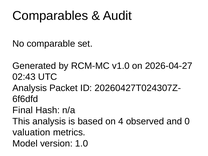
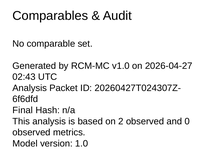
4: 4 -> 2
valuation at (31, 132): valuation -> observed
